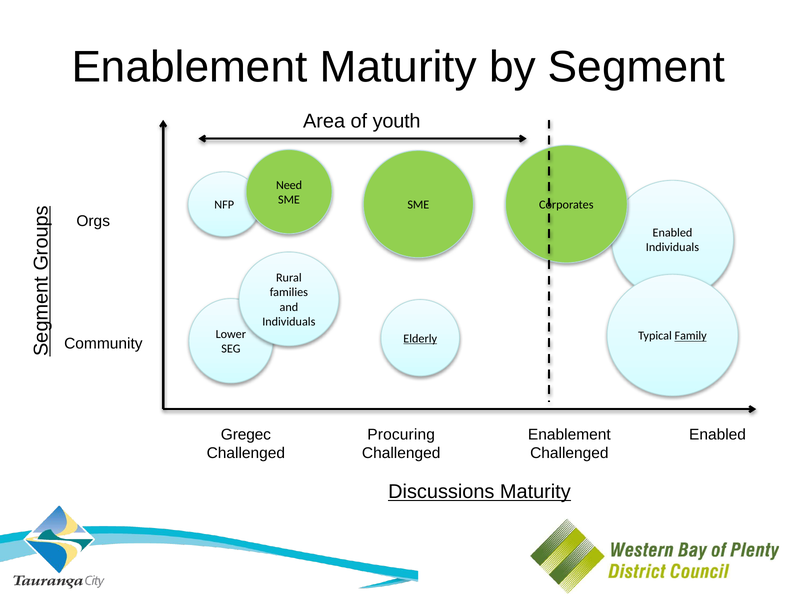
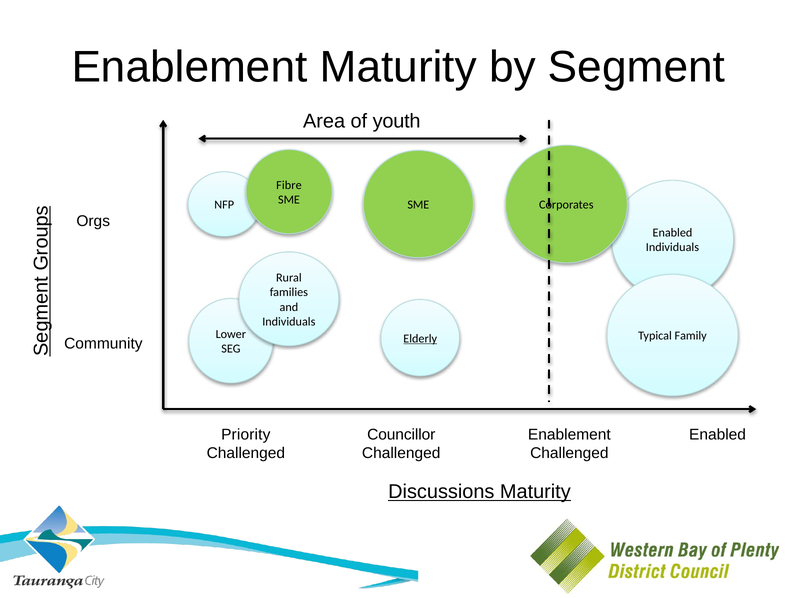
Need: Need -> Fibre
Family underline: present -> none
Gregec: Gregec -> Priority
Procuring: Procuring -> Councillor
